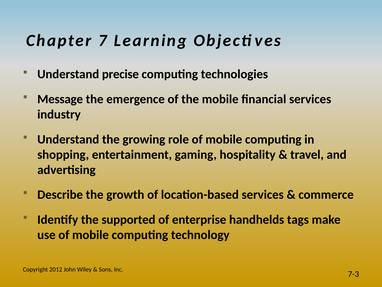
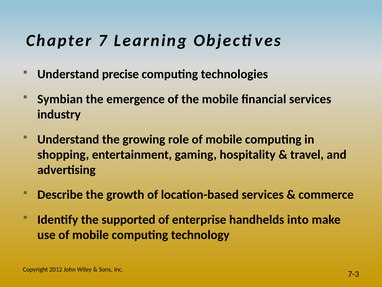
Message: Message -> Symbian
tags: tags -> into
